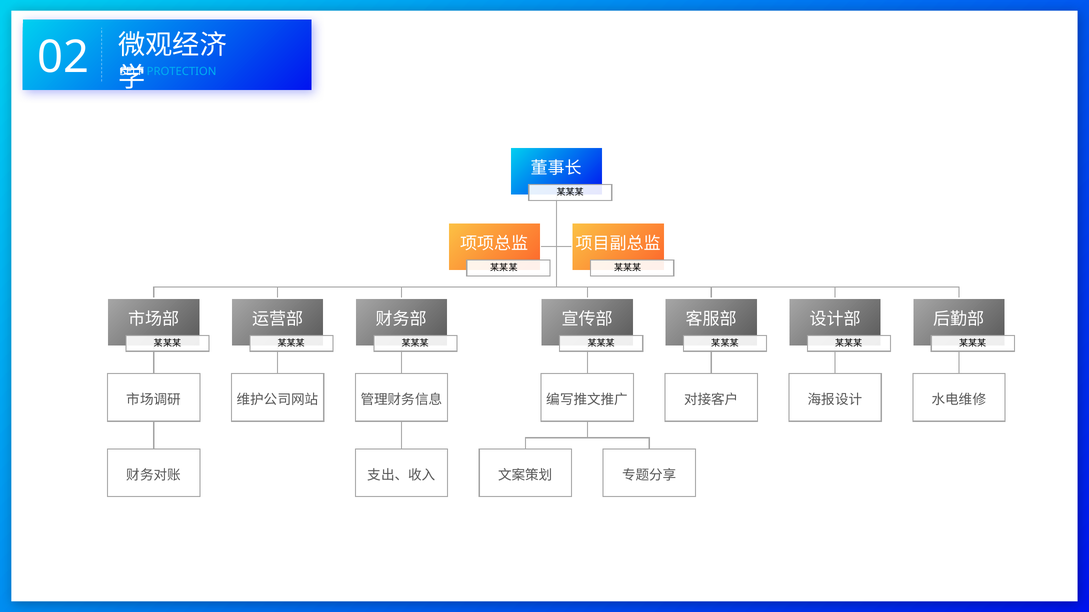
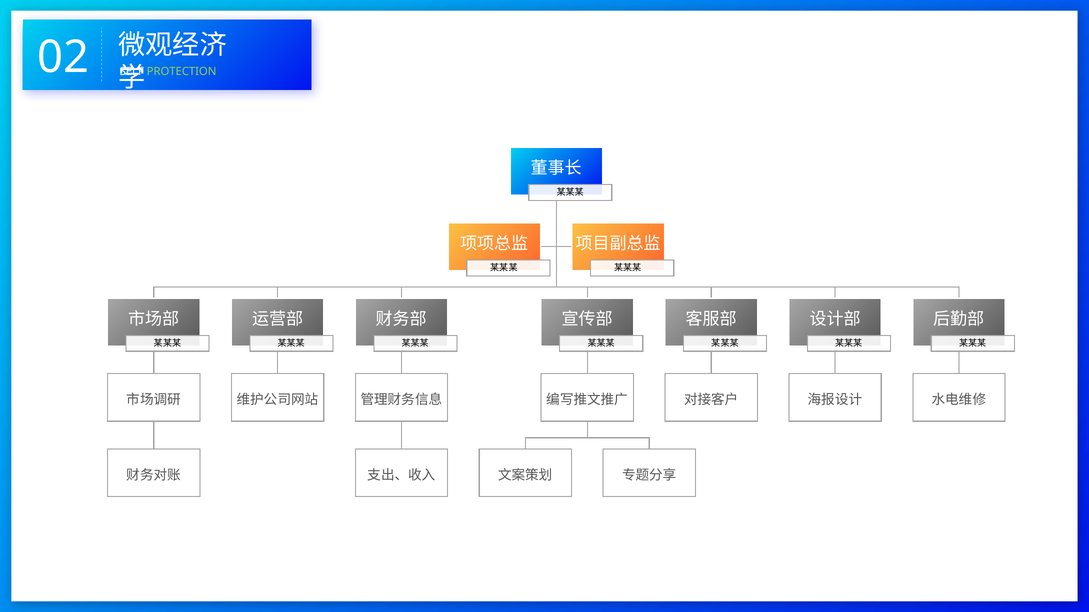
PROTECTION colour: light blue -> light green
